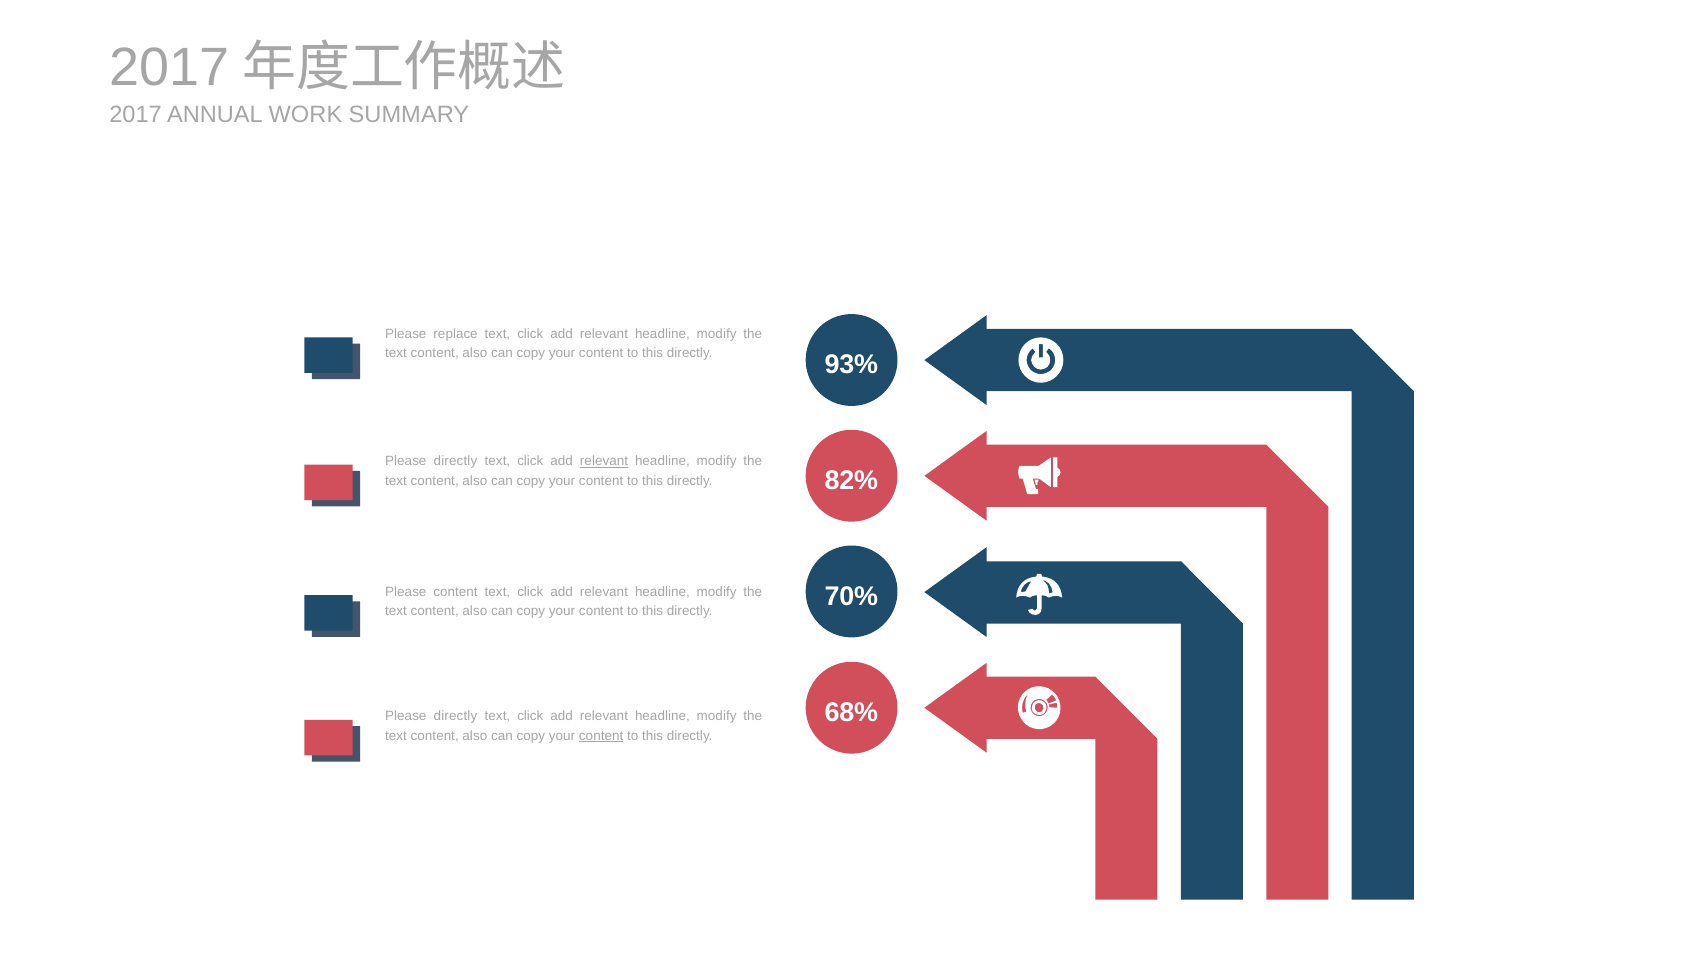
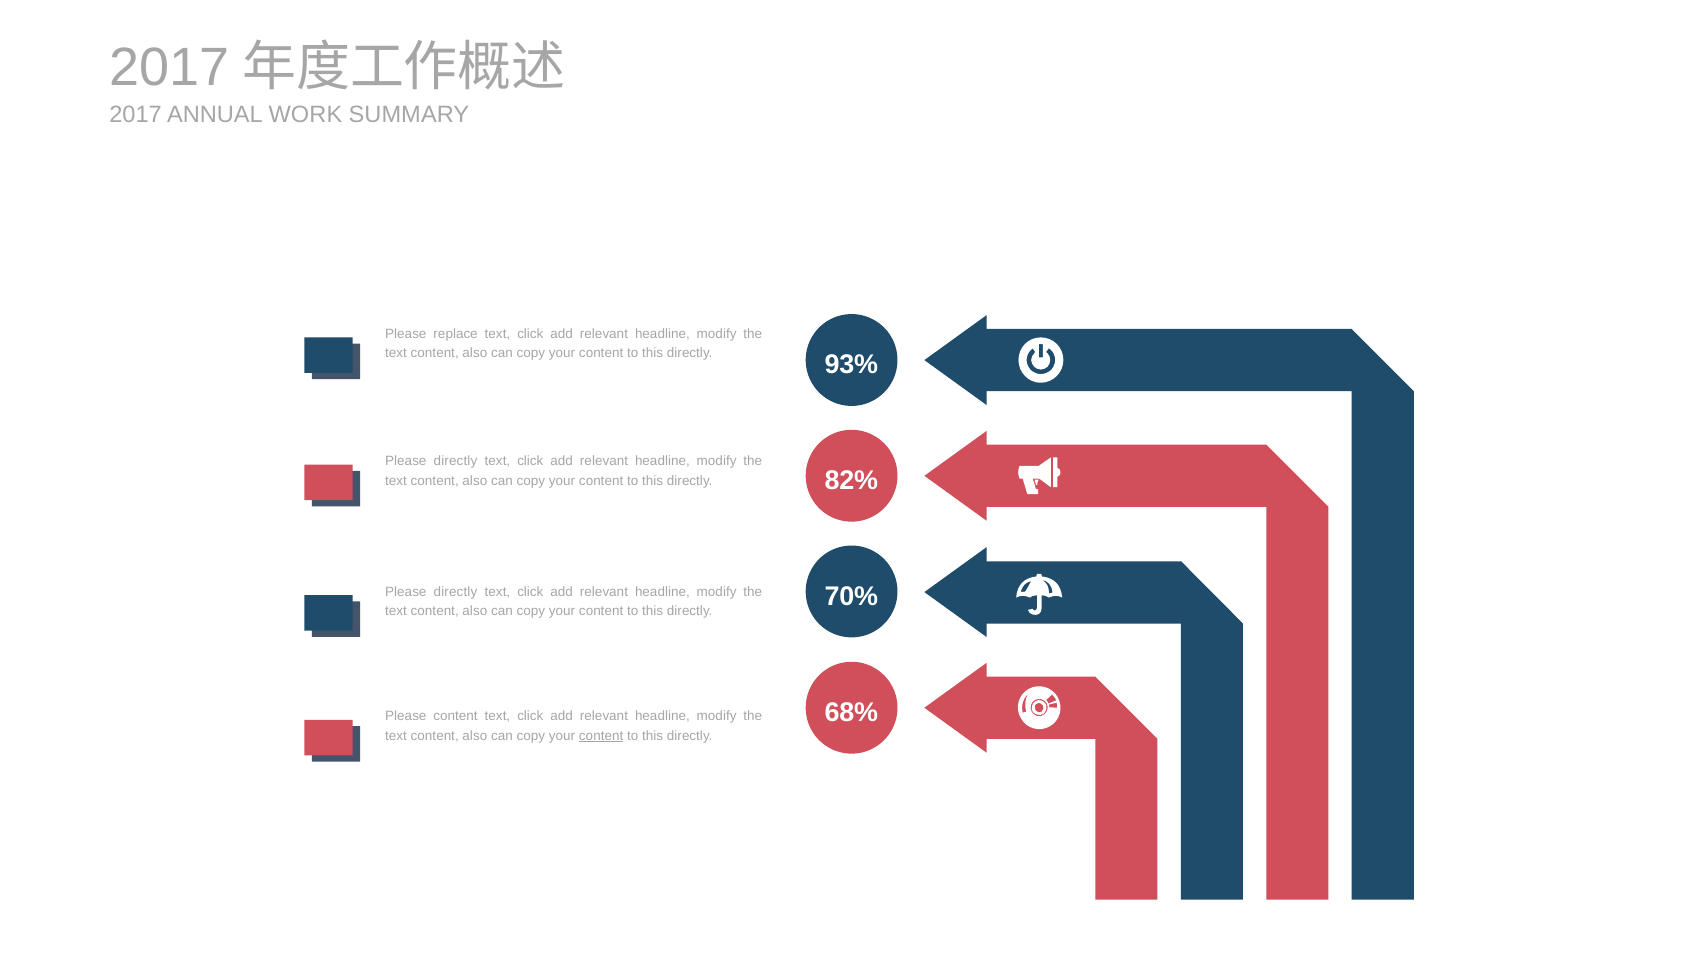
relevant at (604, 461) underline: present -> none
content at (456, 591): content -> directly
directly at (456, 716): directly -> content
